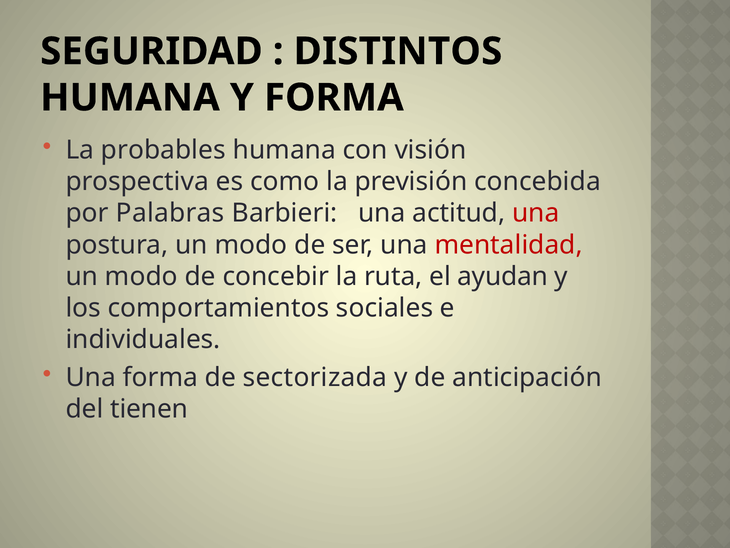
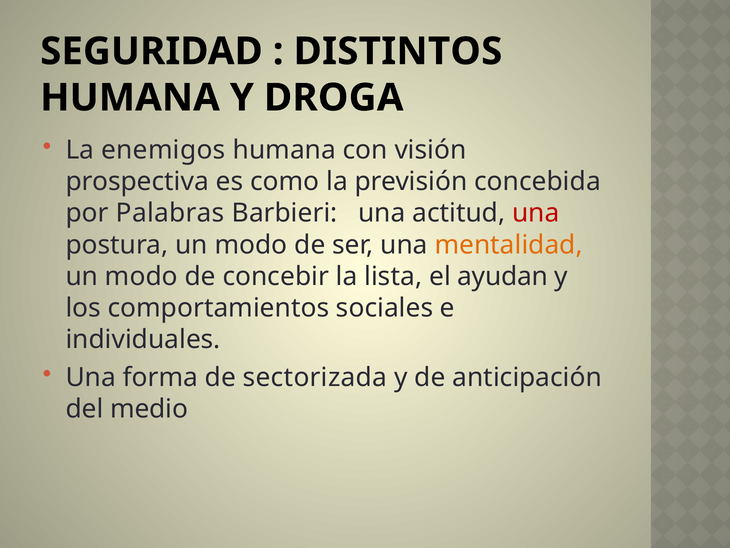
Y FORMA: FORMA -> DROGA
probables: probables -> enemigos
mentalidad colour: red -> orange
ruta: ruta -> lista
tienen: tienen -> medio
